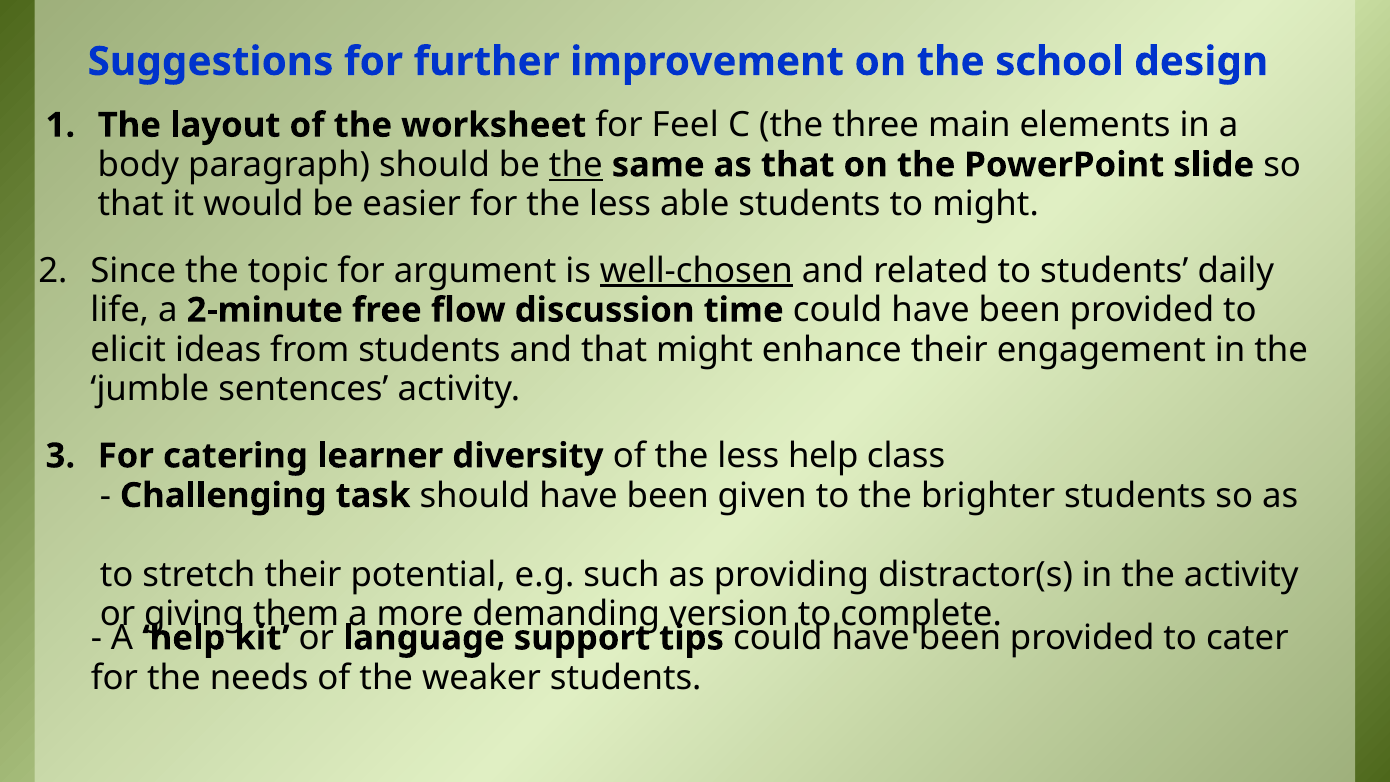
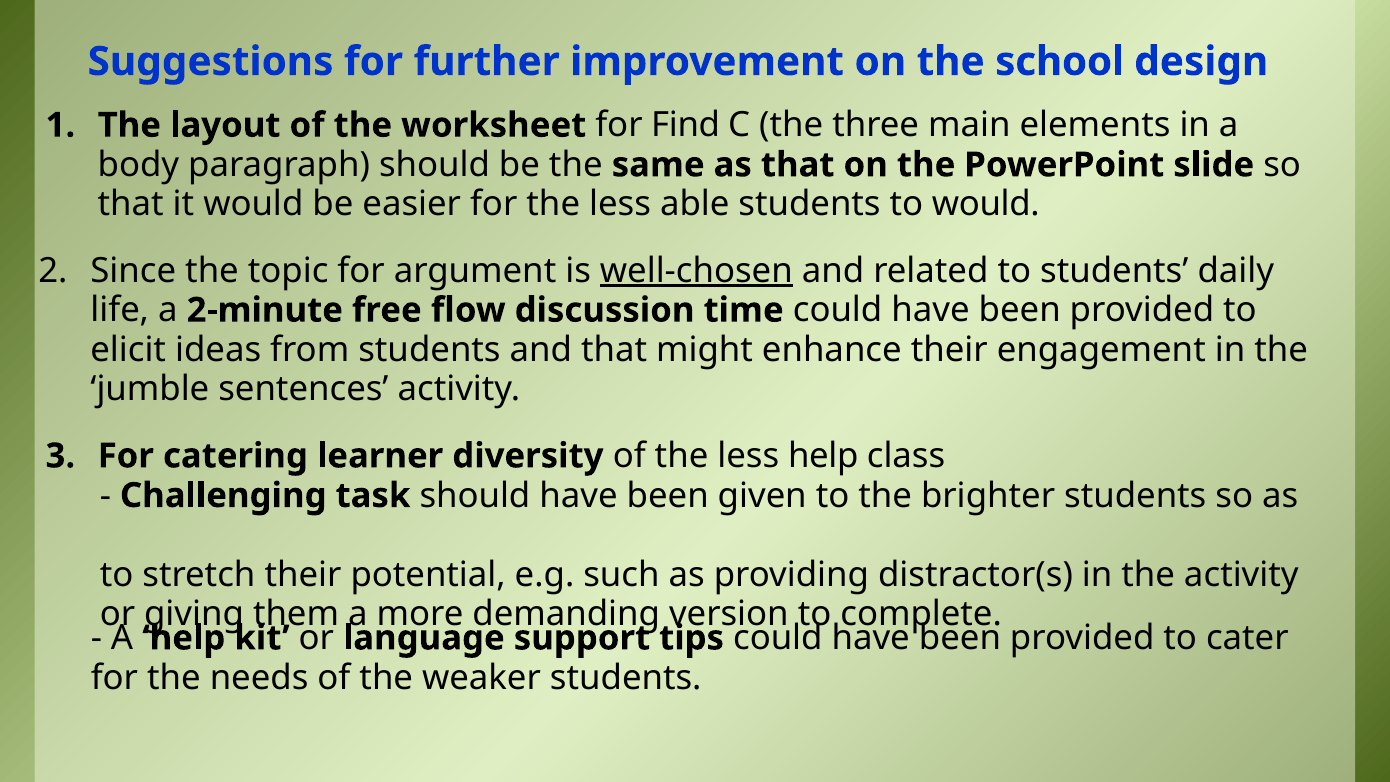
Feel: Feel -> Find
the at (576, 165) underline: present -> none
to might: might -> would
